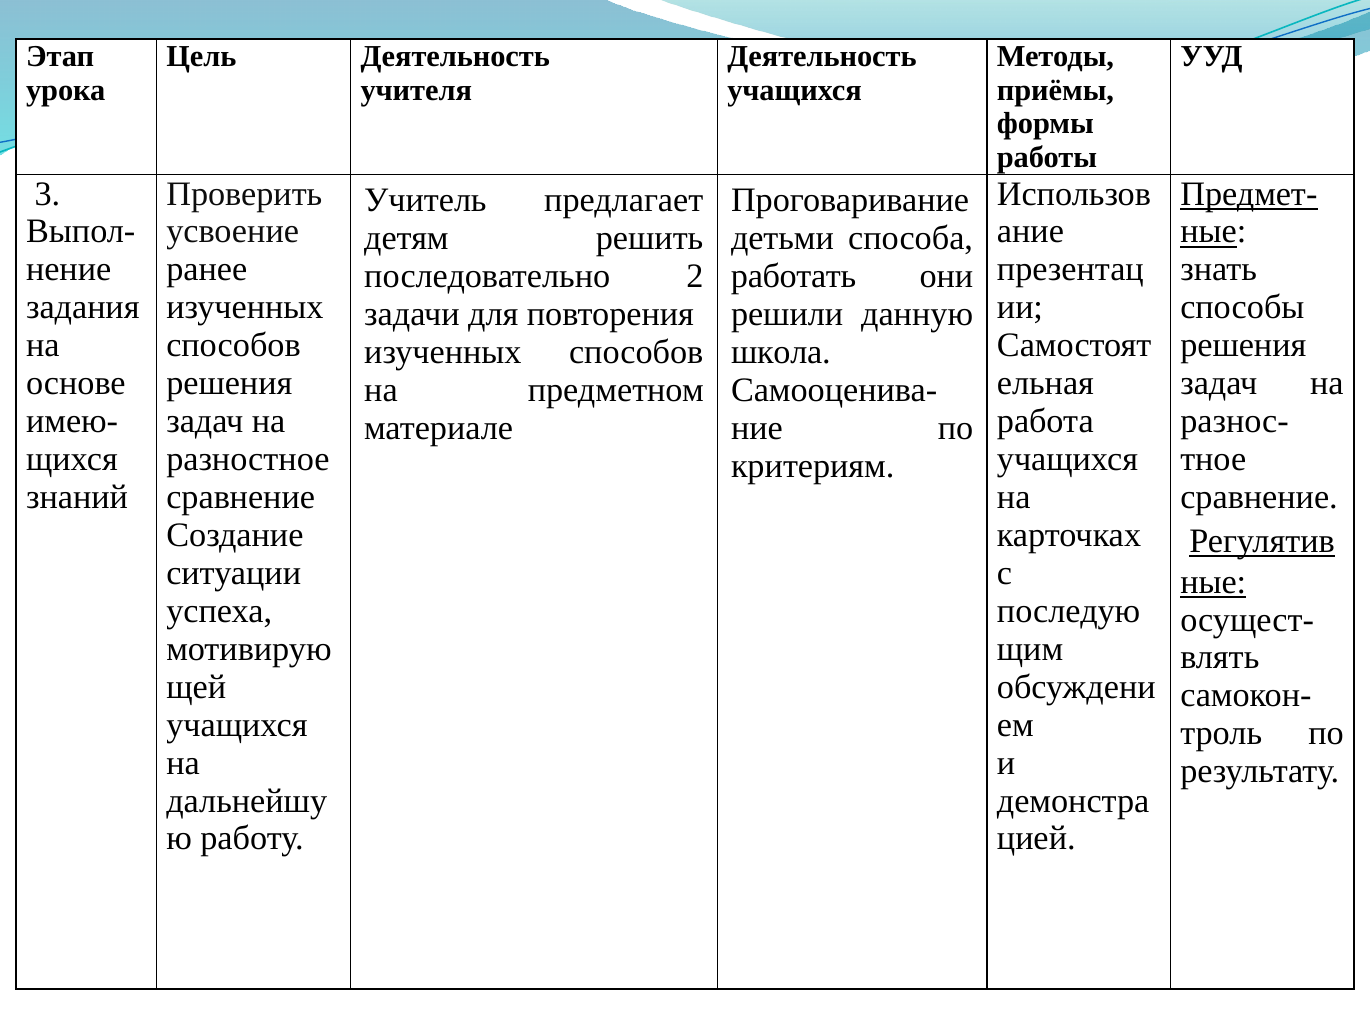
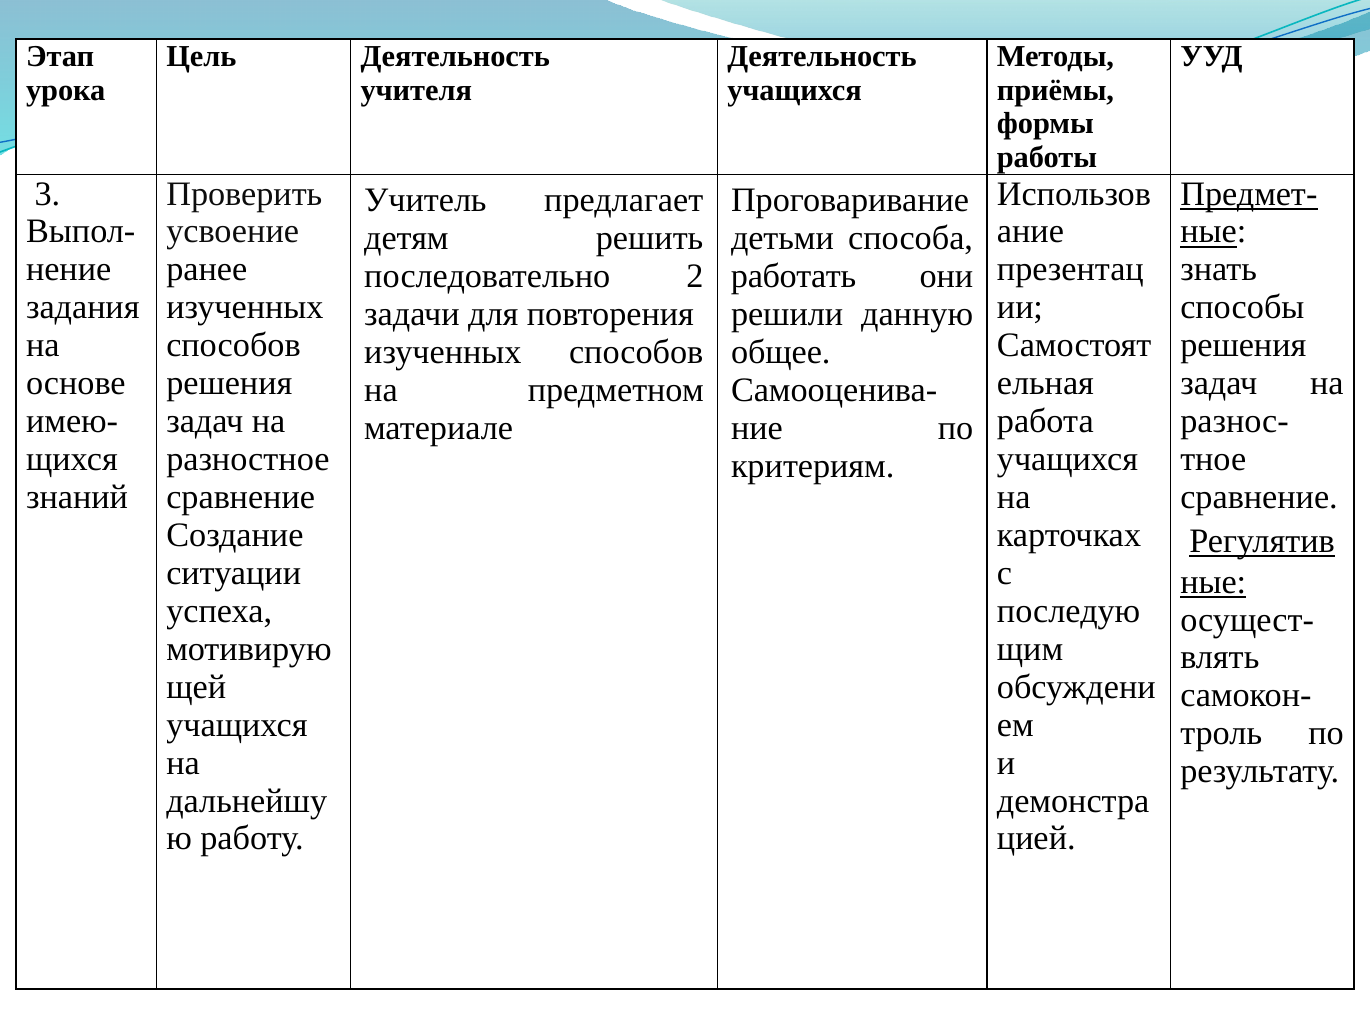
школа: школа -> общее
